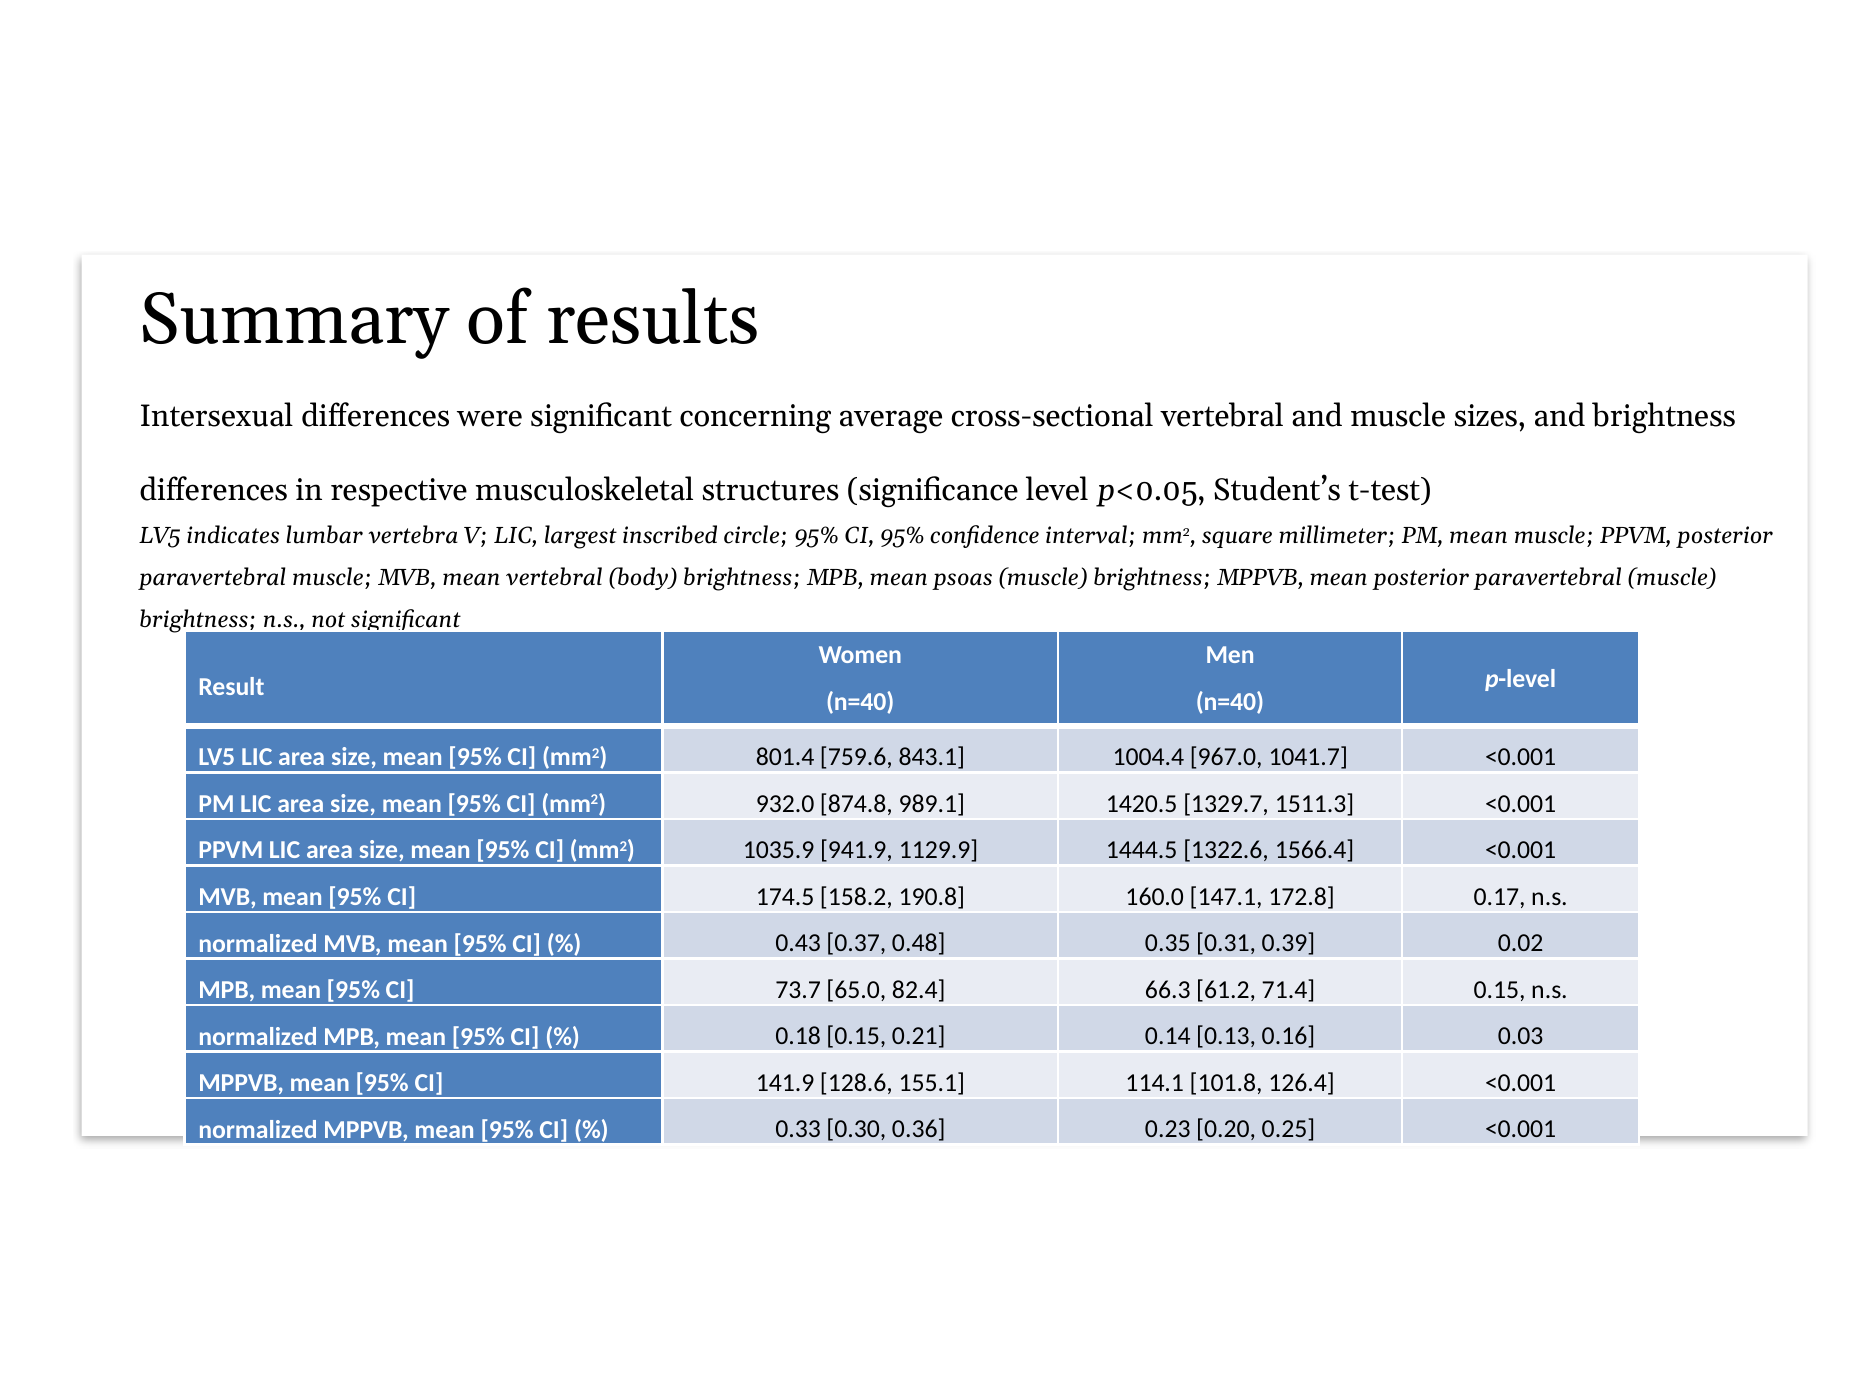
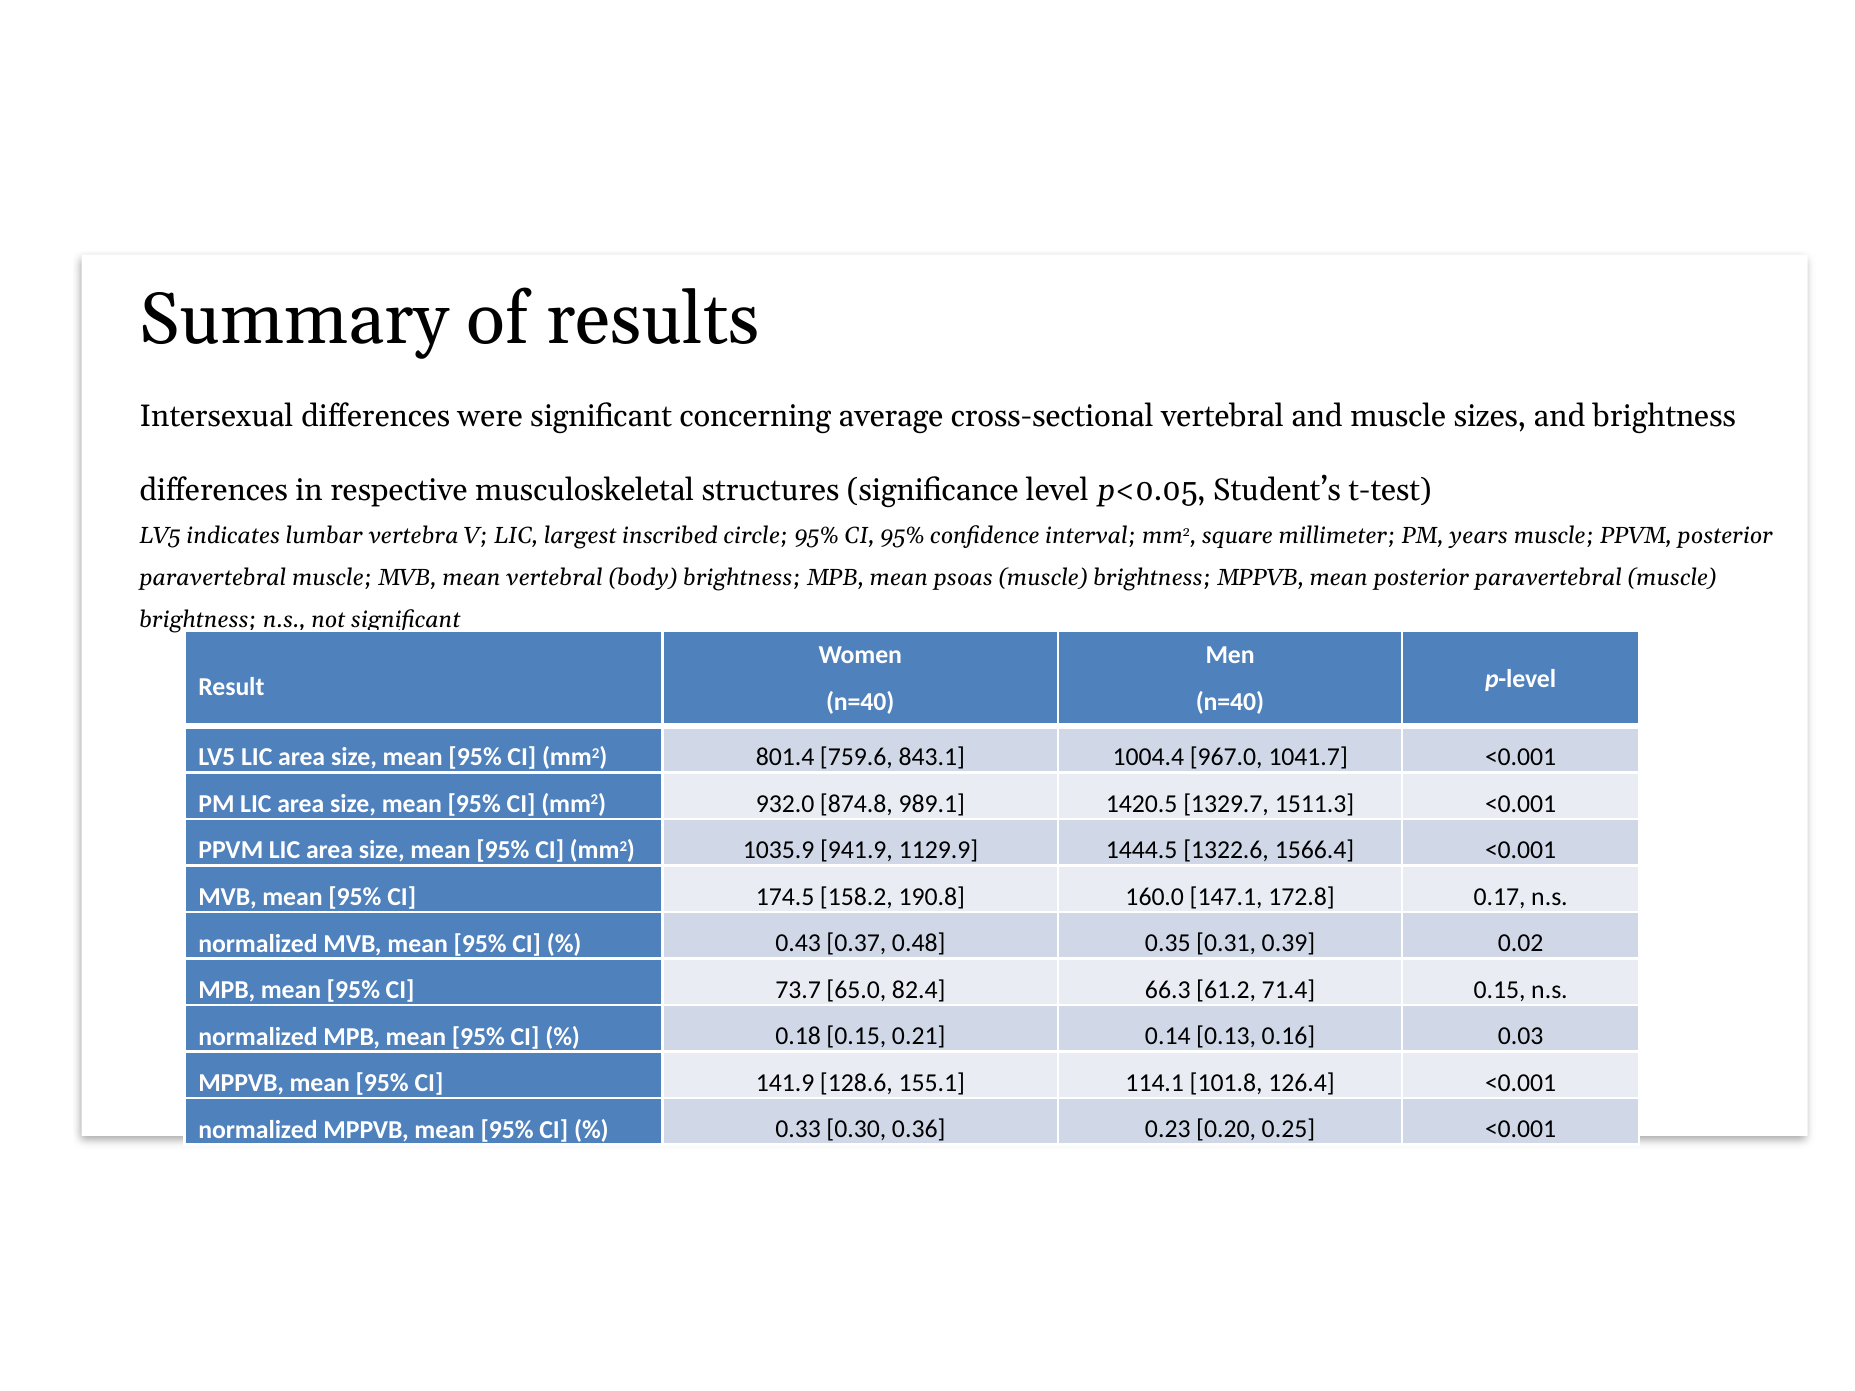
PM mean: mean -> years
